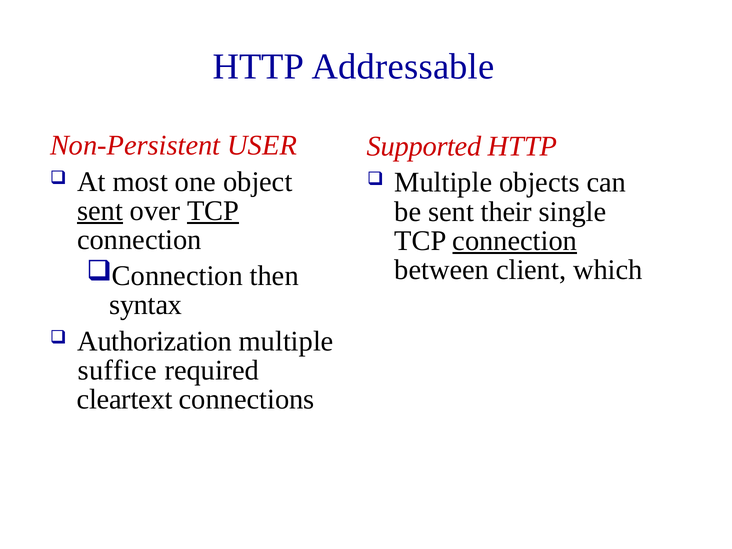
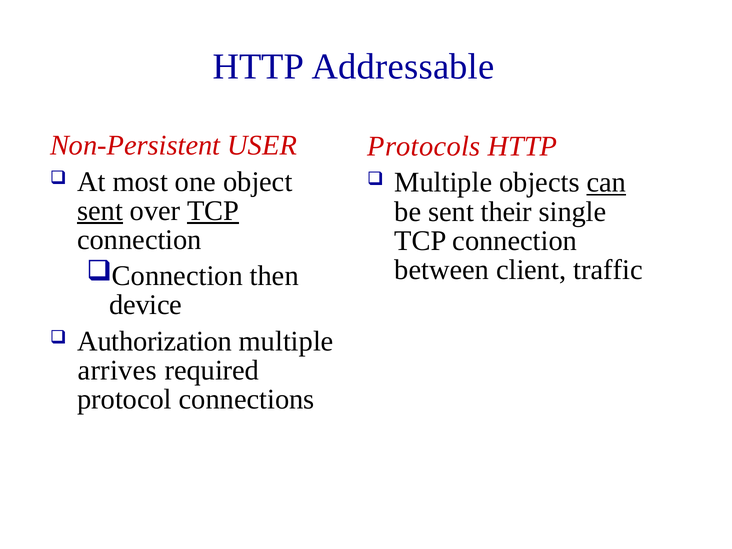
Supported: Supported -> Protocols
can underline: none -> present
connection at (515, 241) underline: present -> none
which: which -> traffic
syntax: syntax -> device
suffice: suffice -> arrives
cleartext: cleartext -> protocol
